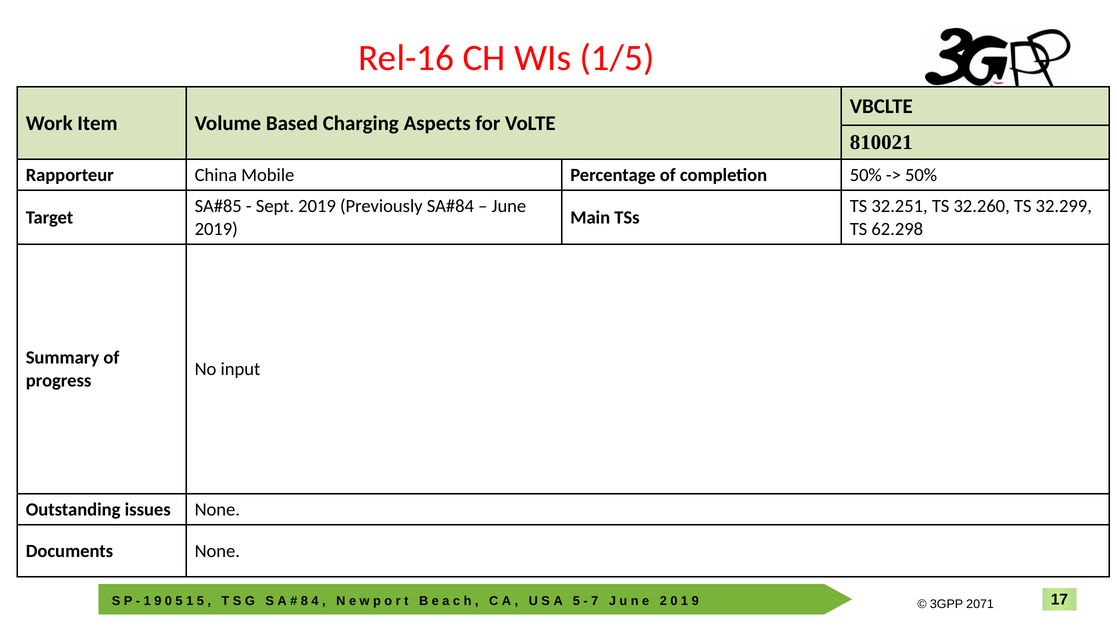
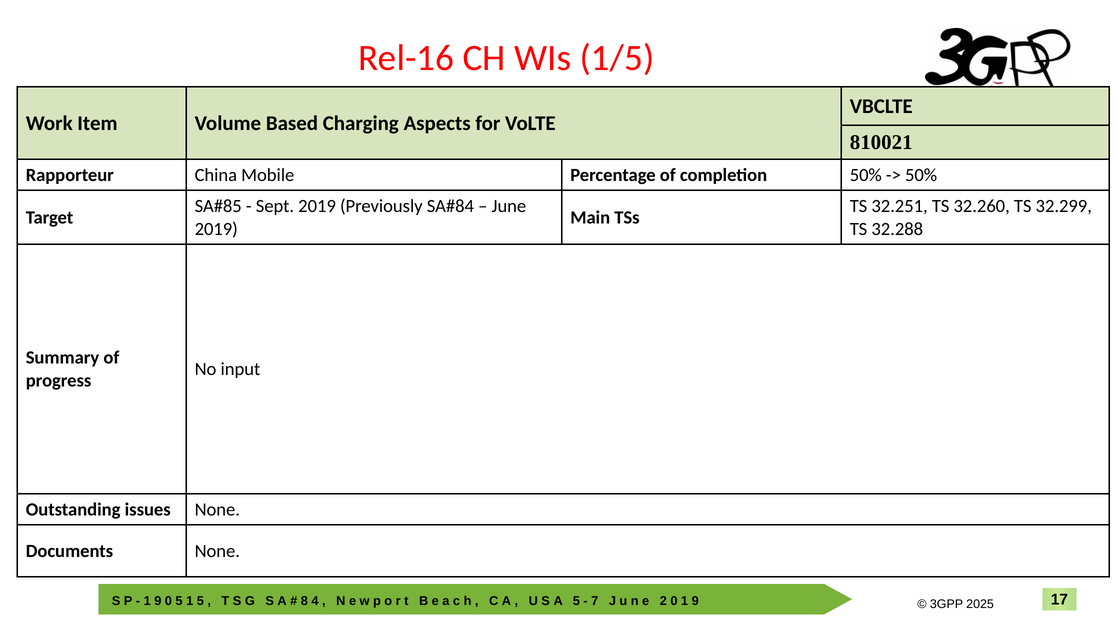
62.298: 62.298 -> 32.288
2071: 2071 -> 2025
